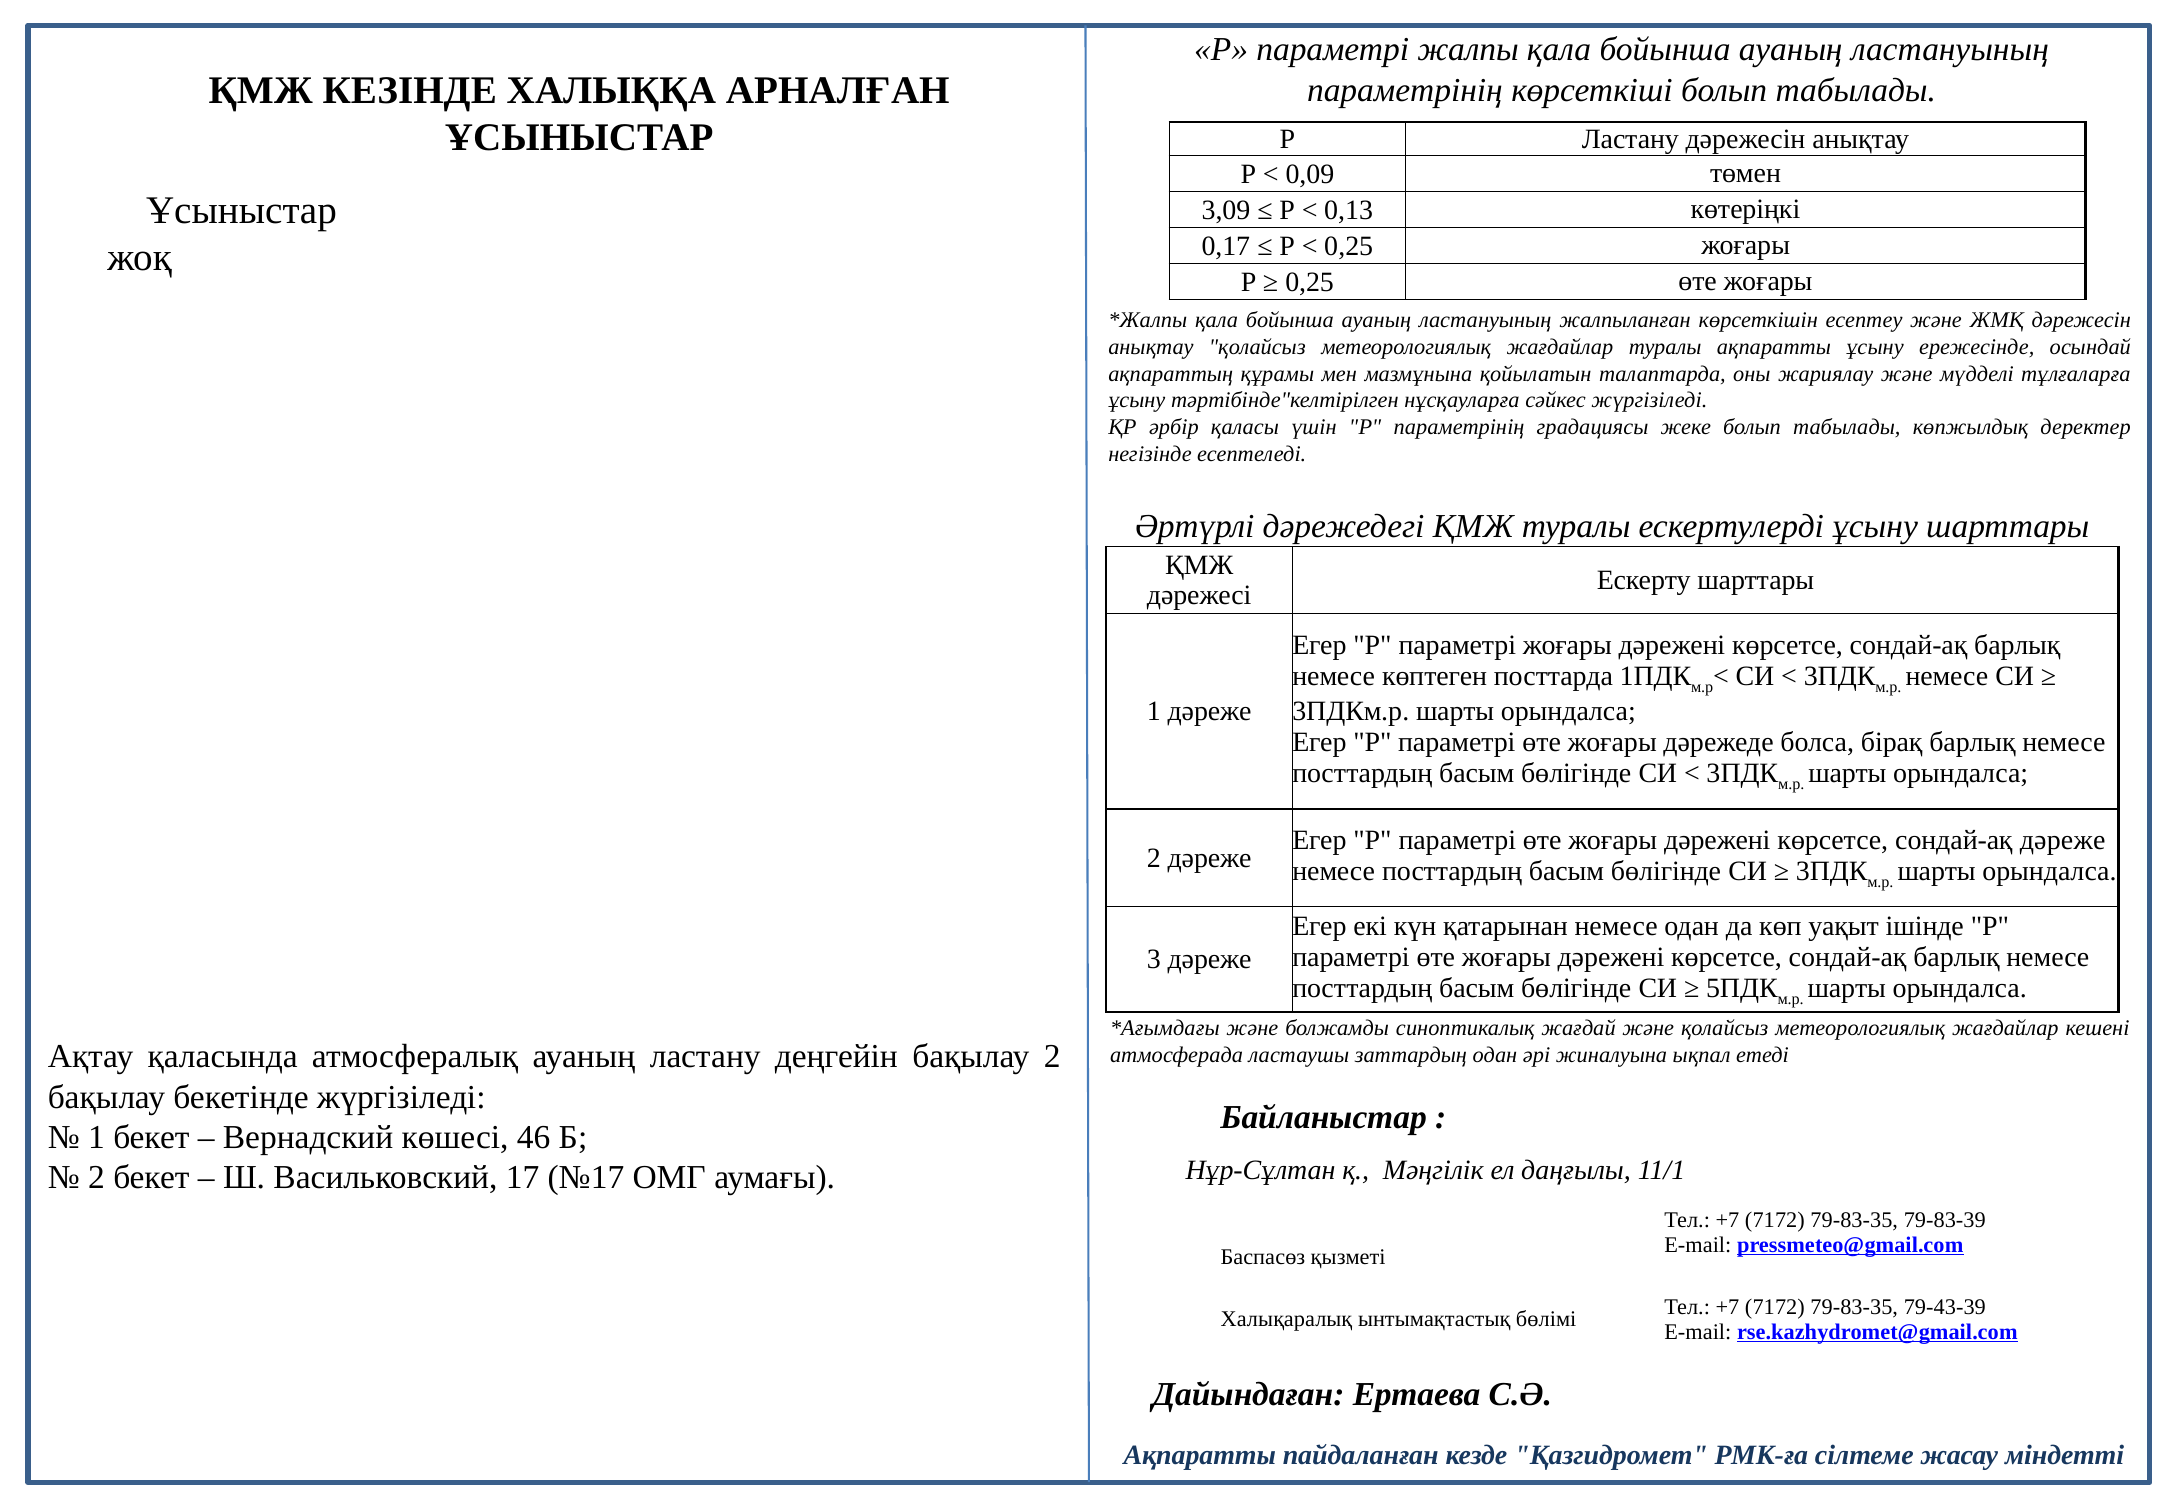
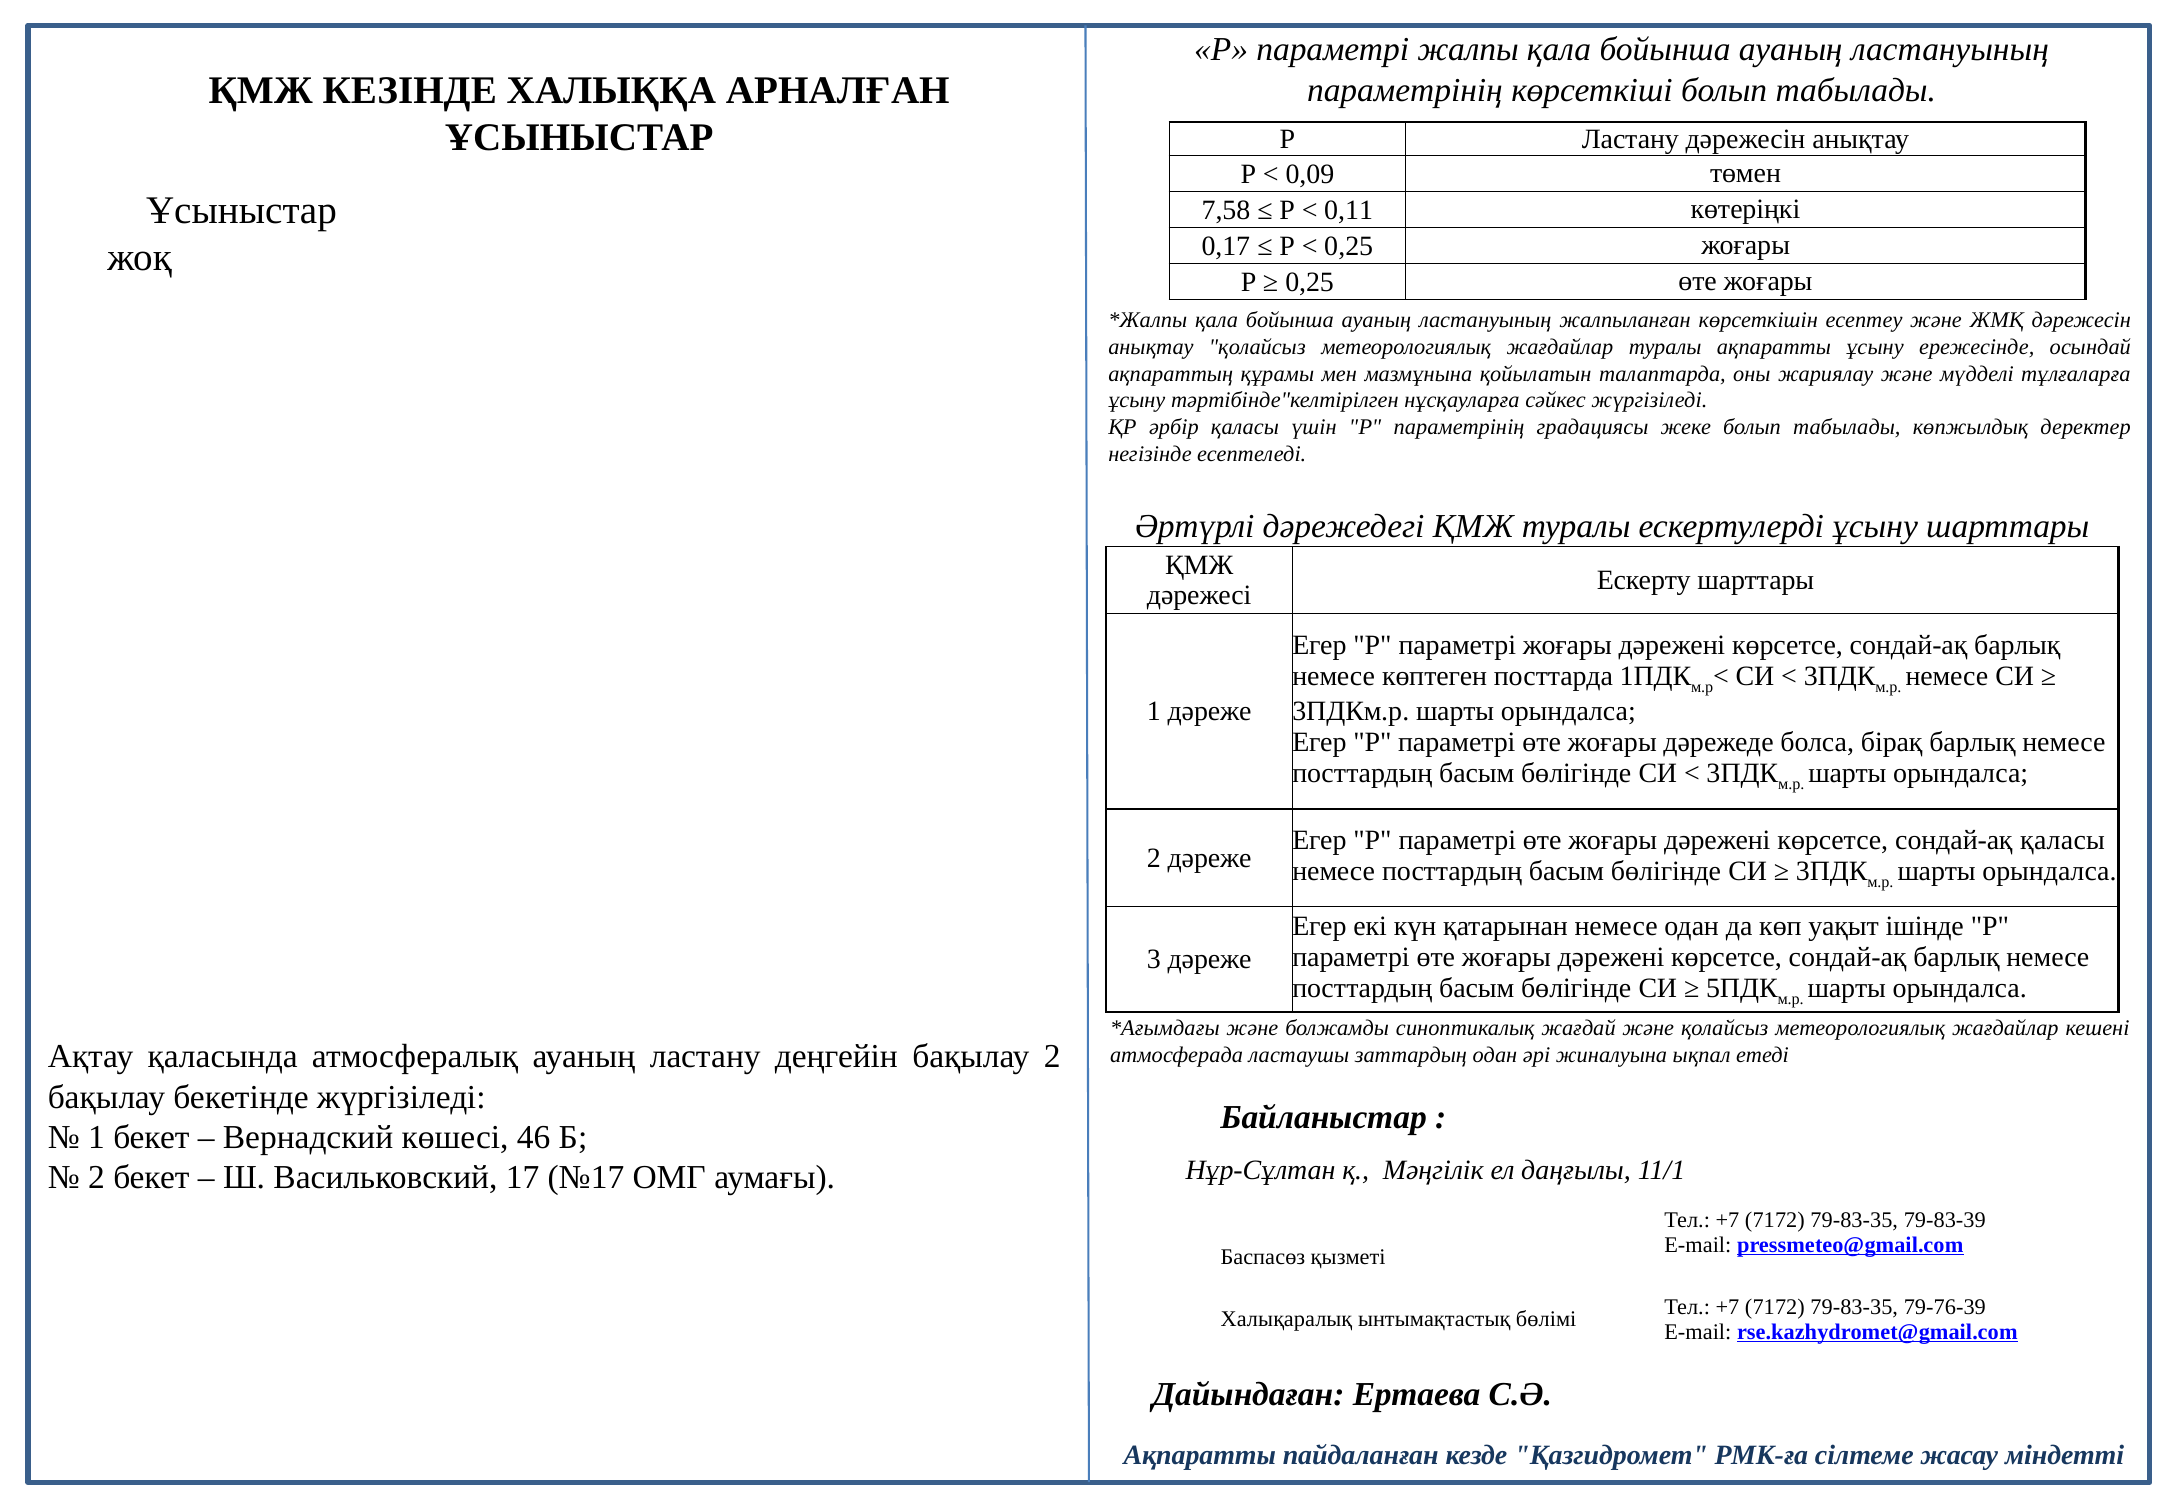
3,09: 3,09 -> 7,58
0,13: 0,13 -> 0,11
сондай-ақ дәреже: дәреже -> қаласы
79-43-39: 79-43-39 -> 79-76-39
